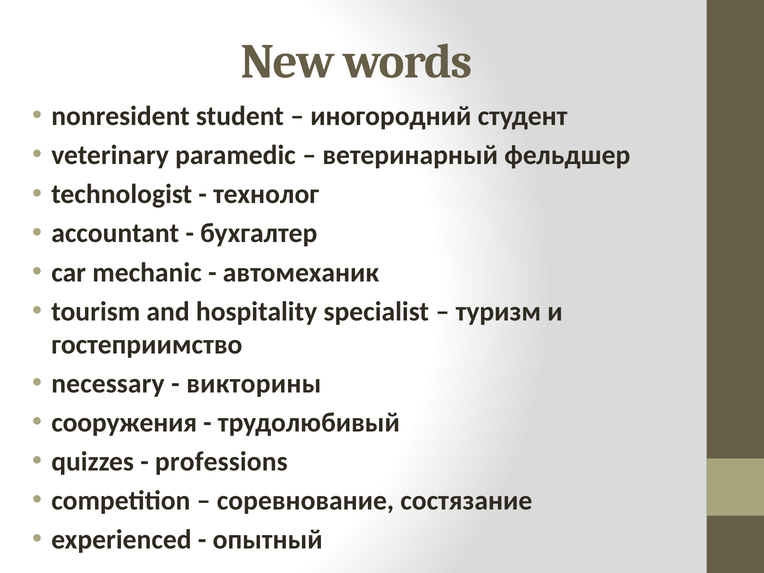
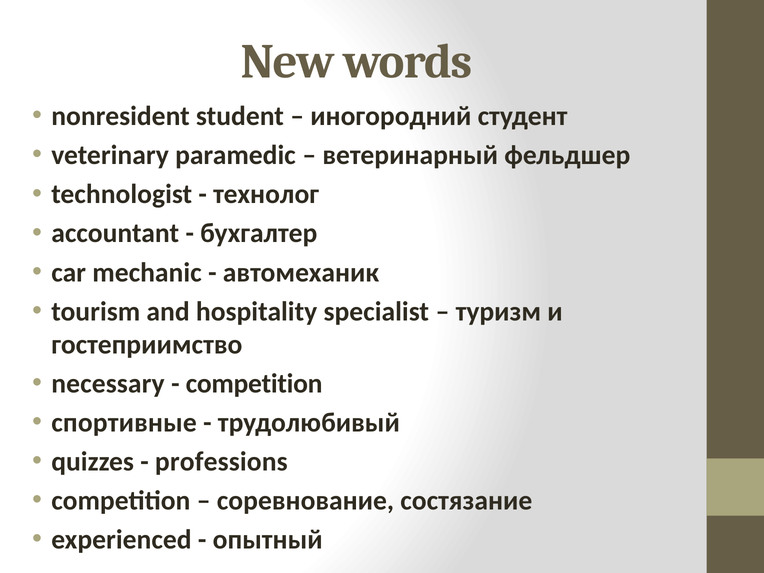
викторины at (254, 384): викторины -> competition
сооружения: сооружения -> спортивные
